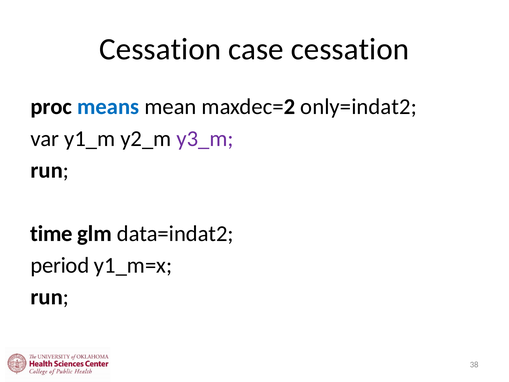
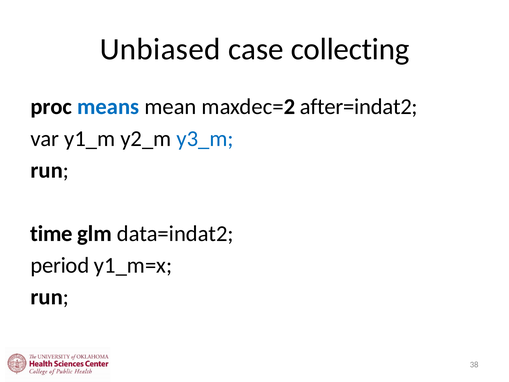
Cessation at (160, 49): Cessation -> Unbiased
case cessation: cessation -> collecting
only=indat2: only=indat2 -> after=indat2
y3_m colour: purple -> blue
